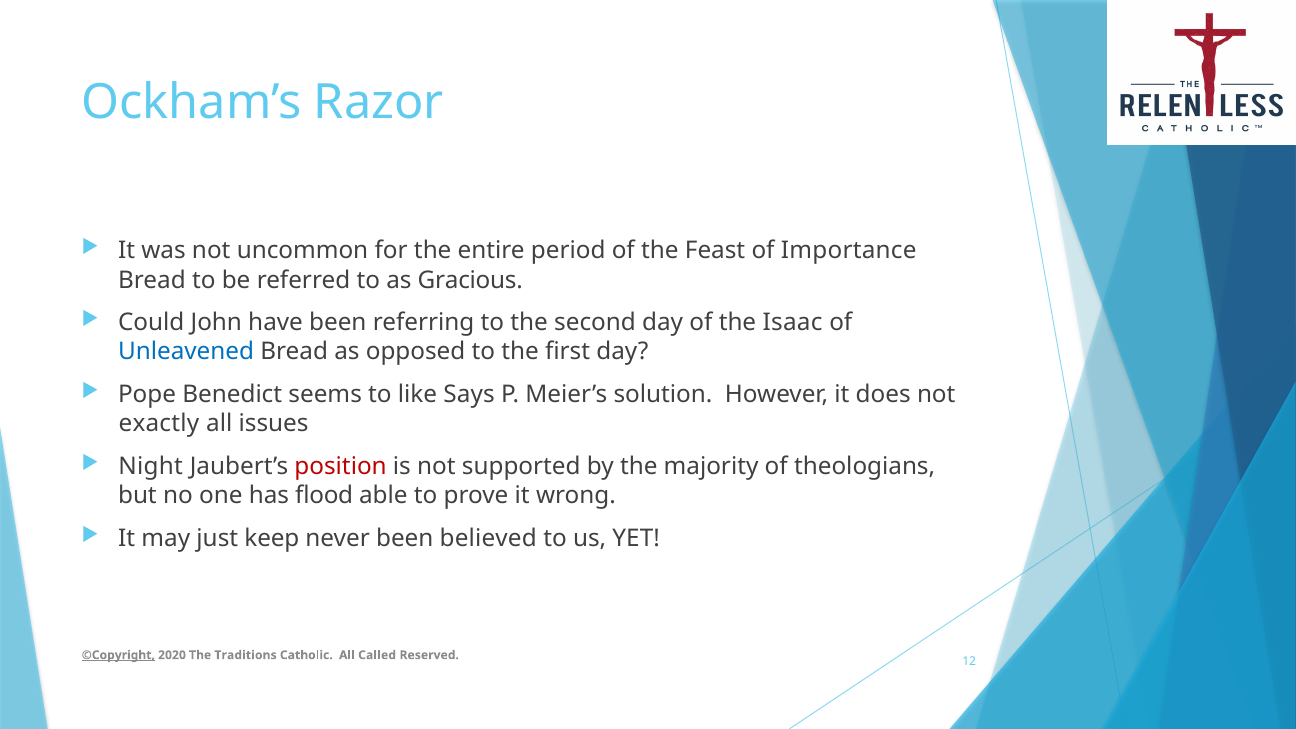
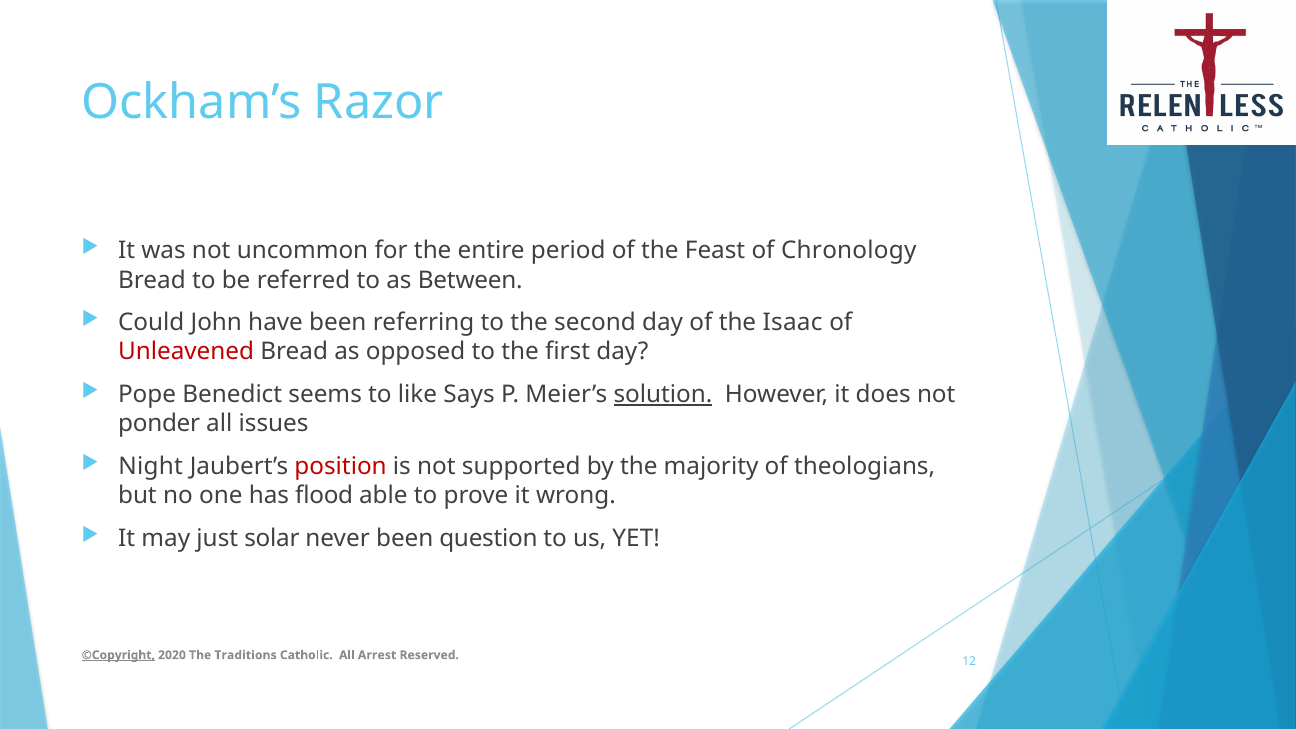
Importance: Importance -> Chronology
Gracious: Gracious -> Between
Unleavened colour: blue -> red
solution underline: none -> present
exactly: exactly -> ponder
keep: keep -> solar
believed: believed -> question
Called: Called -> Arrest
